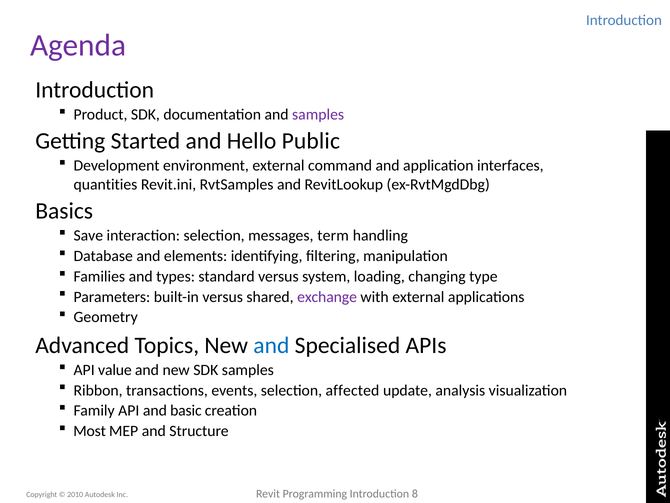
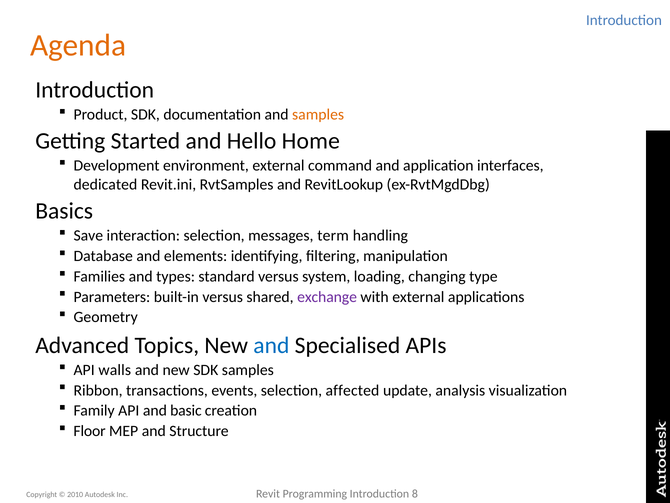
Agenda colour: purple -> orange
samples at (318, 114) colour: purple -> orange
Public: Public -> Home
quantities: quantities -> dedicated
value: value -> walls
Most: Most -> Floor
